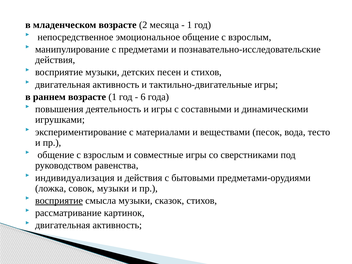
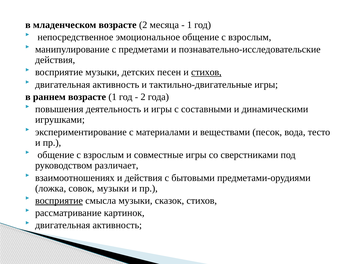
стихов at (206, 72) underline: none -> present
6 at (143, 97): 6 -> 2
равенства: равенства -> различает
индивидуализация: индивидуализация -> взаимоотношениях
